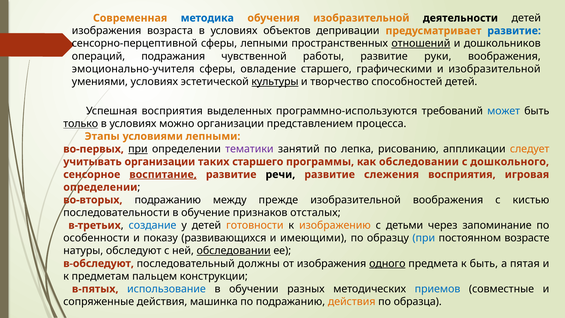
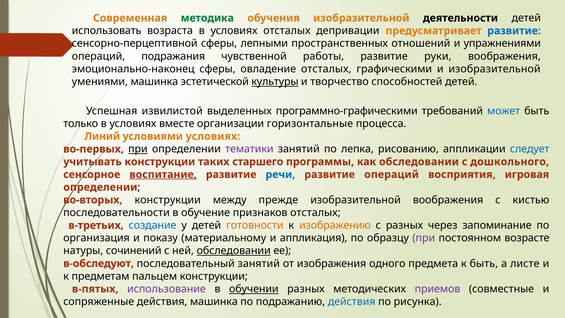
методика colour: blue -> green
изображения at (107, 31): изображения -> использовать
условиях объектов: объектов -> отсталых
отношений underline: present -> none
дошкольников: дошкольников -> упражнениями
эмоционально-учителя: эмоционально-учителя -> эмоционально-наконец
овладение старшего: старшего -> отсталых
умениями условиях: условиях -> машинка
Успешная восприятия: восприятия -> извилистой
программно-используются: программно-используются -> программно-графическими
только underline: present -> none
можно: можно -> вместе
представлением: представлением -> горизонтальные
Этапы: Этапы -> Линий
условиями лепными: лепными -> условиях
следует colour: orange -> blue
учитывать организации: организации -> конструкции
речи colour: black -> blue
развитие слежения: слежения -> операций
во-вторых подражанию: подражанию -> конструкции
с детьми: детьми -> разных
особенности: особенности -> организация
развивающихся: развивающихся -> материальному
имеющими: имеющими -> аппликация
при at (424, 238) colour: blue -> purple
обследуют: обследуют -> сочинений
последовательный должны: должны -> занятий
одного underline: present -> none
пятая: пятая -> листе
использование colour: blue -> purple
обучении underline: none -> present
приемов colour: blue -> purple
действия at (352, 302) colour: orange -> blue
образца: образца -> рисунка
